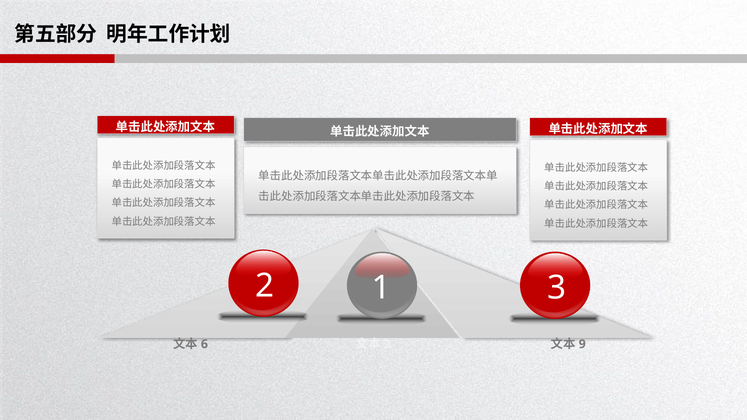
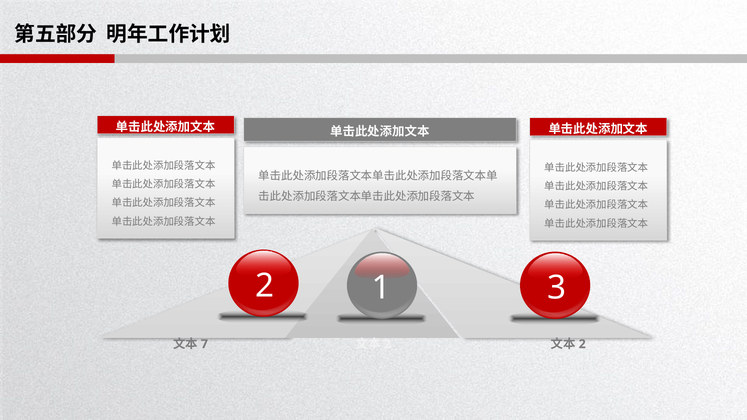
6: 6 -> 7
9 at (582, 344): 9 -> 2
